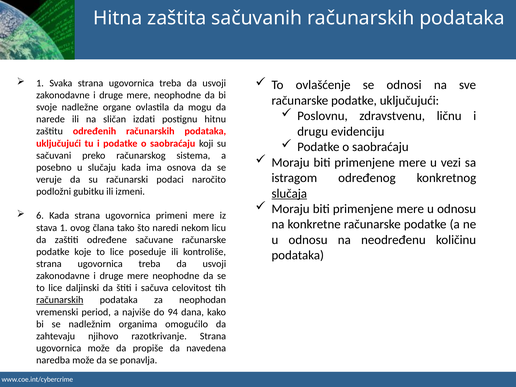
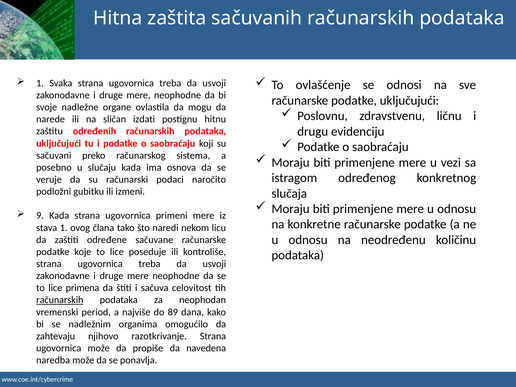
slučaja underline: present -> none
6: 6 -> 9
daljinski: daljinski -> primena
94: 94 -> 89
